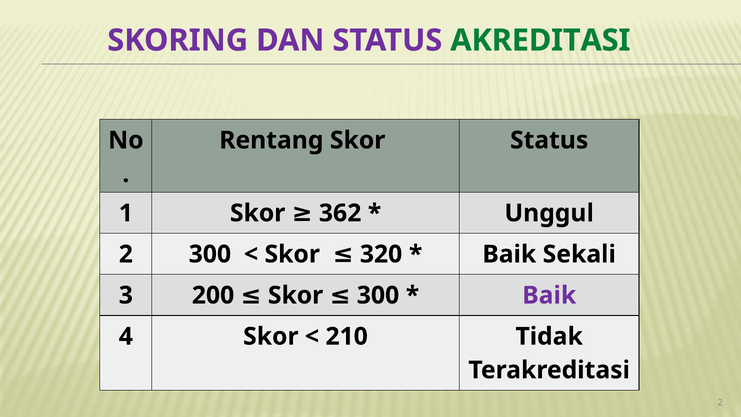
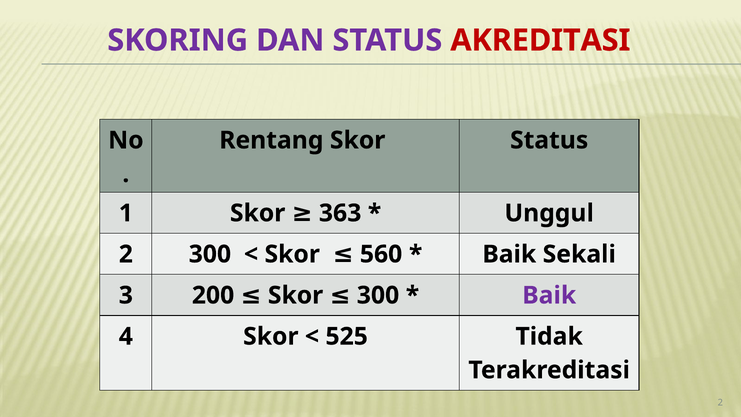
AKREDITASI colour: green -> red
2 at (354, 213): 2 -> 3
320: 320 -> 560
210: 210 -> 525
